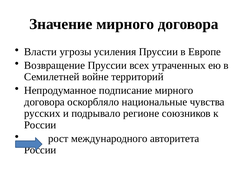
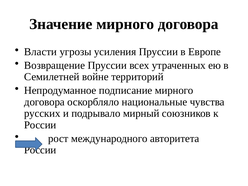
регионе: регионе -> мирный
